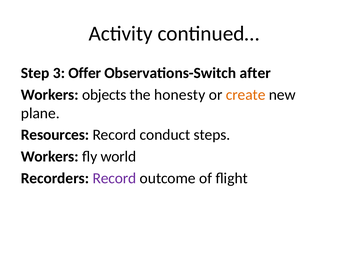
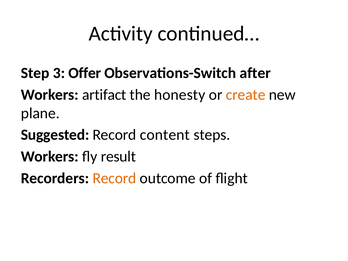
objects: objects -> artifact
Resources: Resources -> Suggested
conduct: conduct -> content
world: world -> result
Record at (114, 178) colour: purple -> orange
